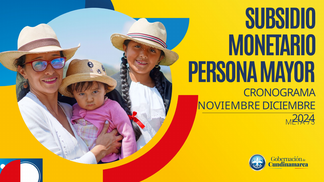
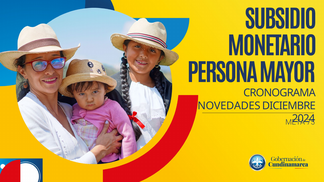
NOVIEMBRE: NOVIEMBRE -> NOVEDADES
